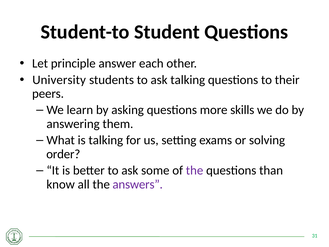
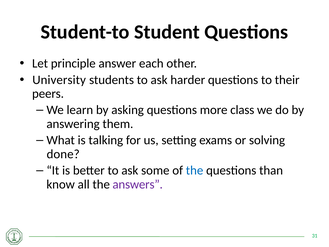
ask talking: talking -> harder
skills: skills -> class
order: order -> done
the at (195, 170) colour: purple -> blue
